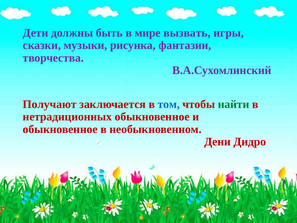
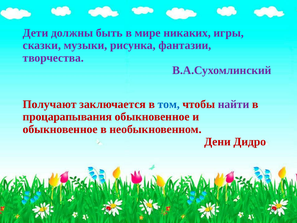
вызвать: вызвать -> никаких
найти colour: green -> purple
нетрадиционных: нетрадиционных -> процарапывания
